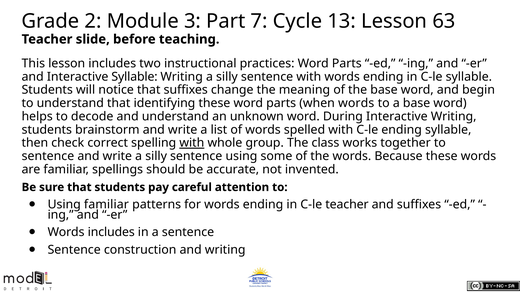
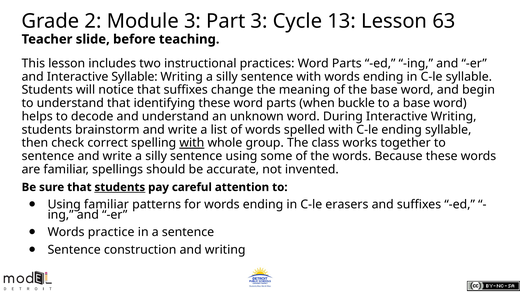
Part 7: 7 -> 3
when words: words -> buckle
students at (120, 188) underline: none -> present
C-le teacher: teacher -> erasers
Words includes: includes -> practice
